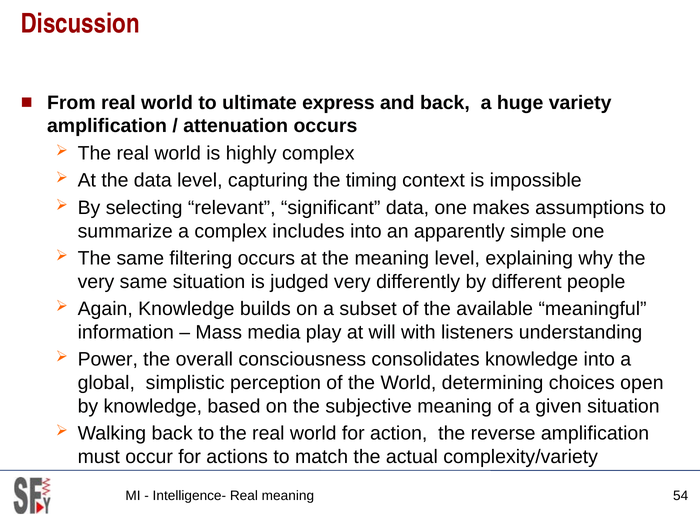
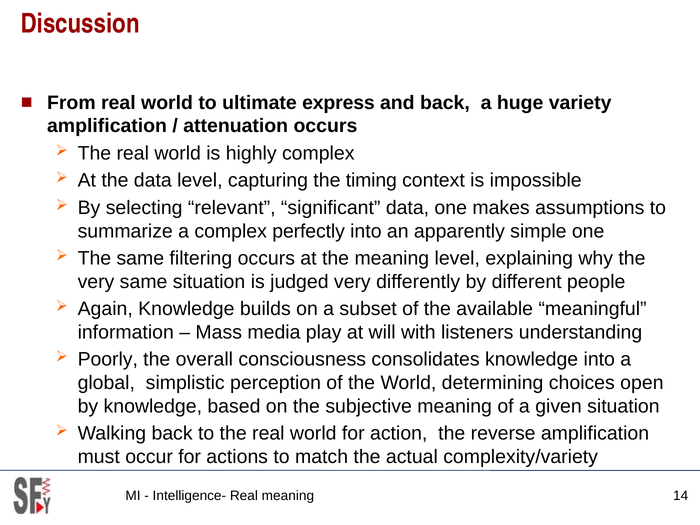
includes: includes -> perfectly
Power: Power -> Poorly
54: 54 -> 14
